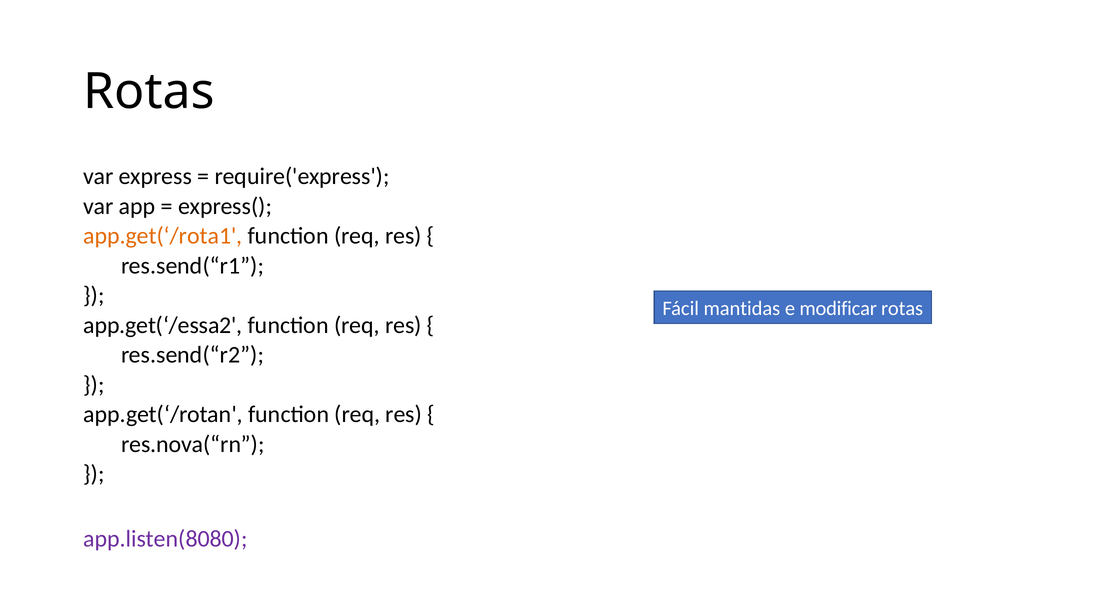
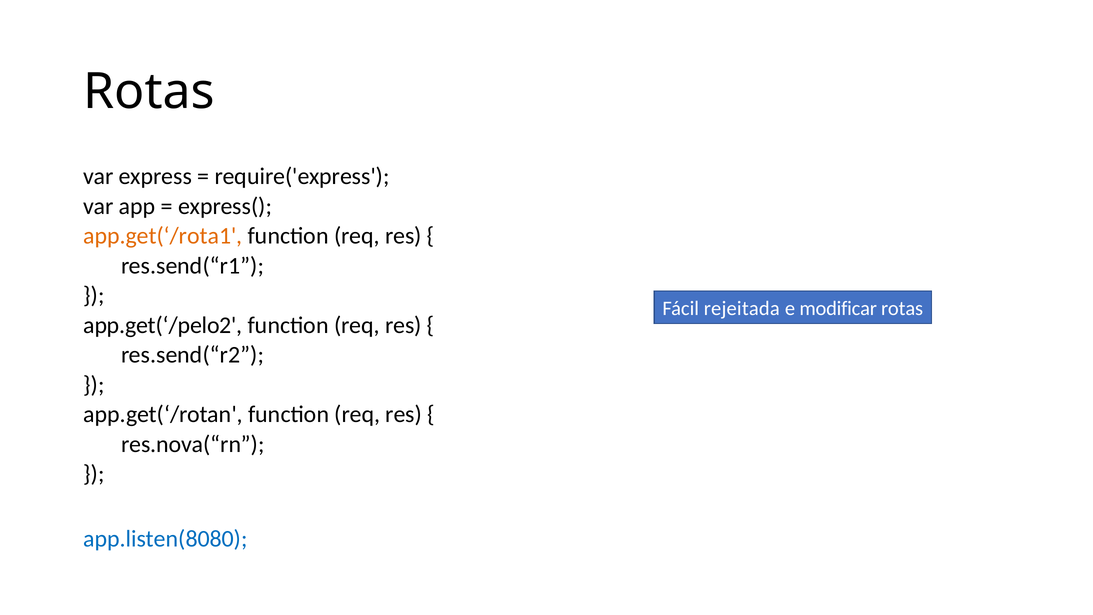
mantidas: mantidas -> rejeitada
app.get(‘/essa2: app.get(‘/essa2 -> app.get(‘/pelo2
app.listen(8080 colour: purple -> blue
